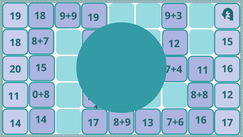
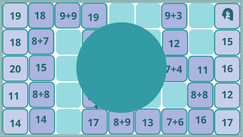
0+8 at (41, 94): 0+8 -> 8+8
